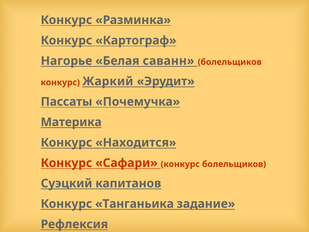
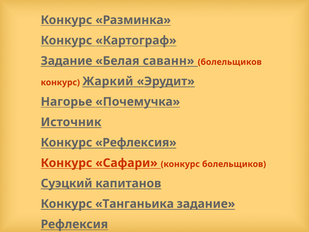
Нагорье at (66, 61): Нагорье -> Задание
Пассаты: Пассаты -> Нагорье
Материка: Материка -> Источник
Конкурс Находится: Находится -> Рефлексия
